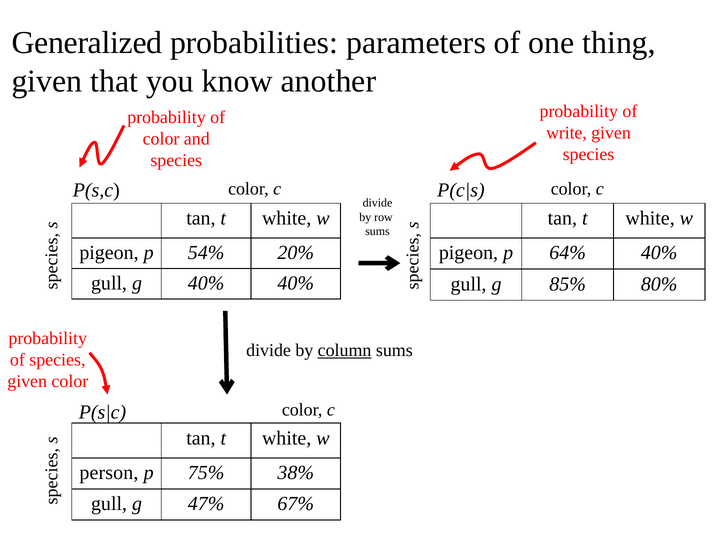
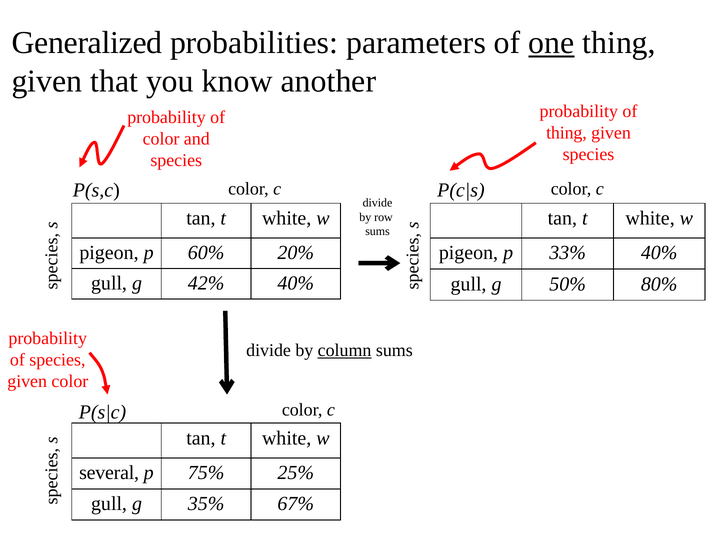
one underline: none -> present
write at (566, 133): write -> thing
54%: 54% -> 60%
64%: 64% -> 33%
g 40%: 40% -> 42%
85%: 85% -> 50%
person: person -> several
38%: 38% -> 25%
47%: 47% -> 35%
